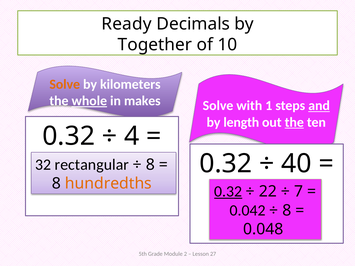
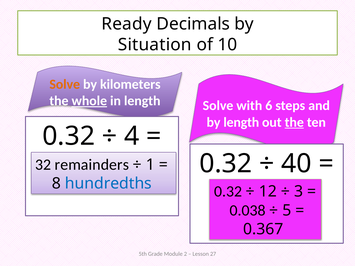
Together: Together -> Situation
in makes: makes -> length
1: 1 -> 6
and underline: present -> none
rectangular: rectangular -> remainders
8 at (150, 165): 8 -> 1
hundredths colour: orange -> blue
0.32 at (228, 192) underline: present -> none
22: 22 -> 12
7: 7 -> 3
0.042: 0.042 -> 0.038
8 at (287, 211): 8 -> 5
0.048: 0.048 -> 0.367
